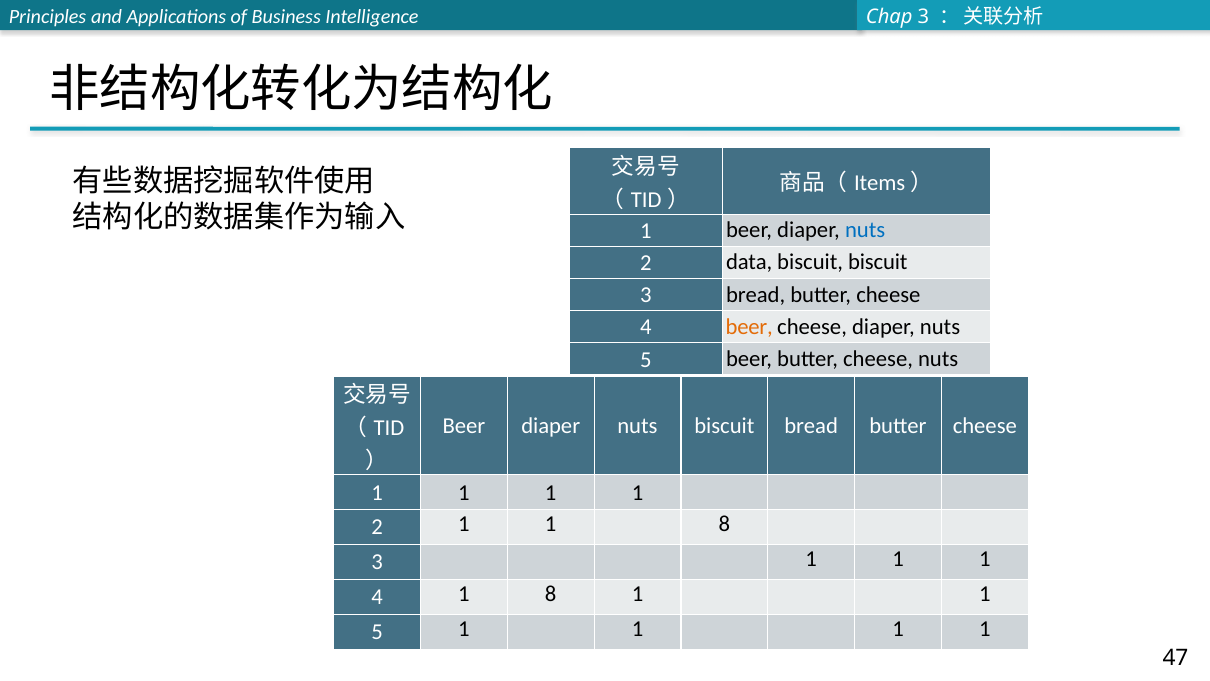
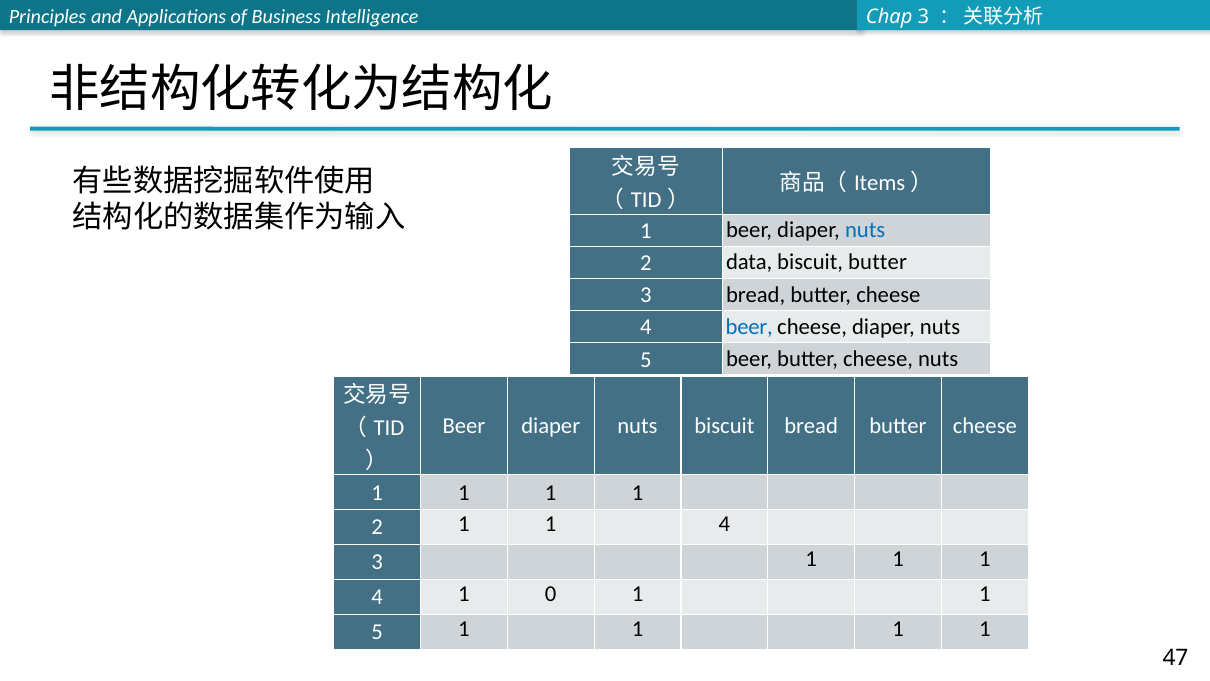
biscuit biscuit: biscuit -> butter
beer at (749, 327) colour: orange -> blue
2 1 1 8: 8 -> 4
4 1 8: 8 -> 0
